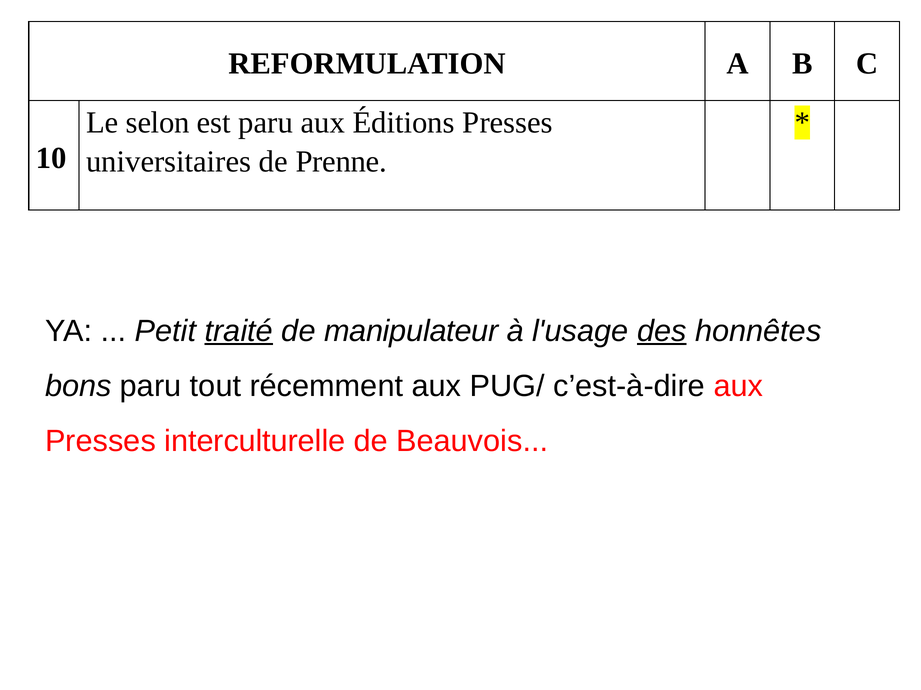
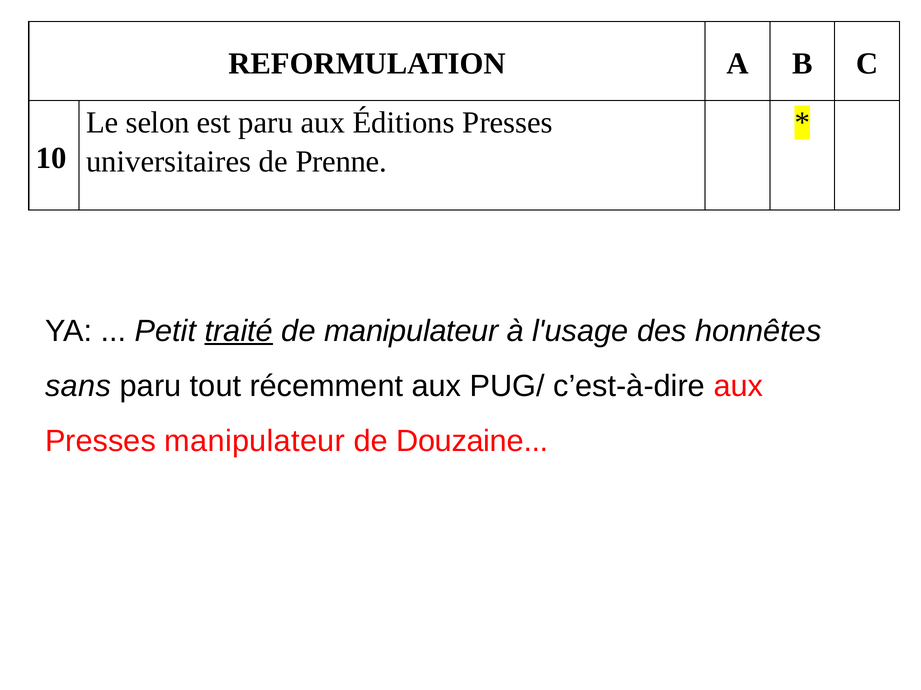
des underline: present -> none
bons: bons -> sans
Presses interculturelle: interculturelle -> manipulateur
Beauvois: Beauvois -> Douzaine
